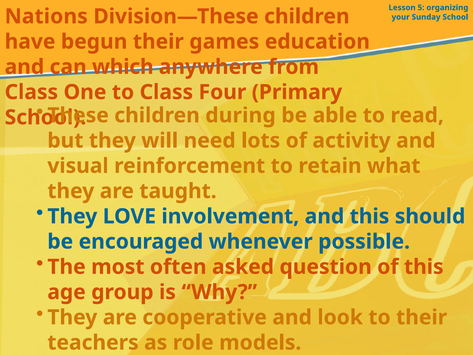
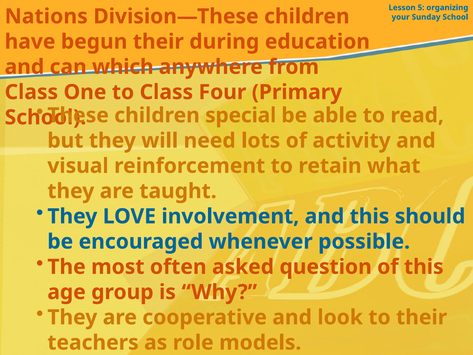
games: games -> during
during: during -> special
